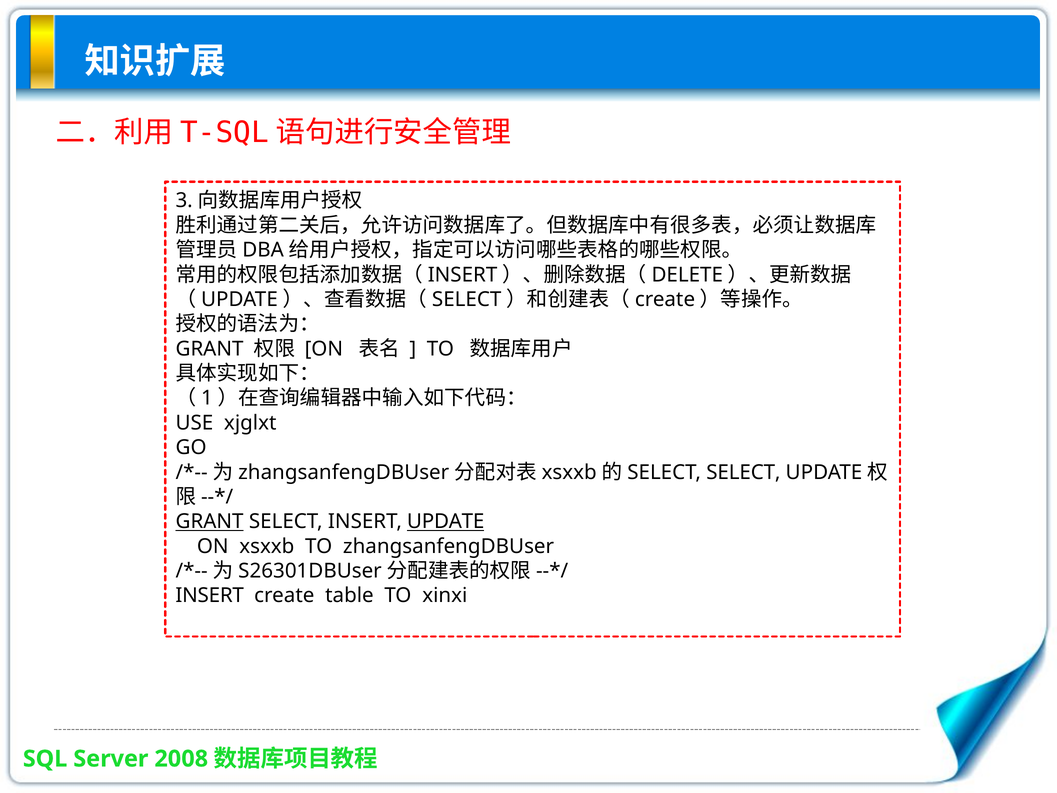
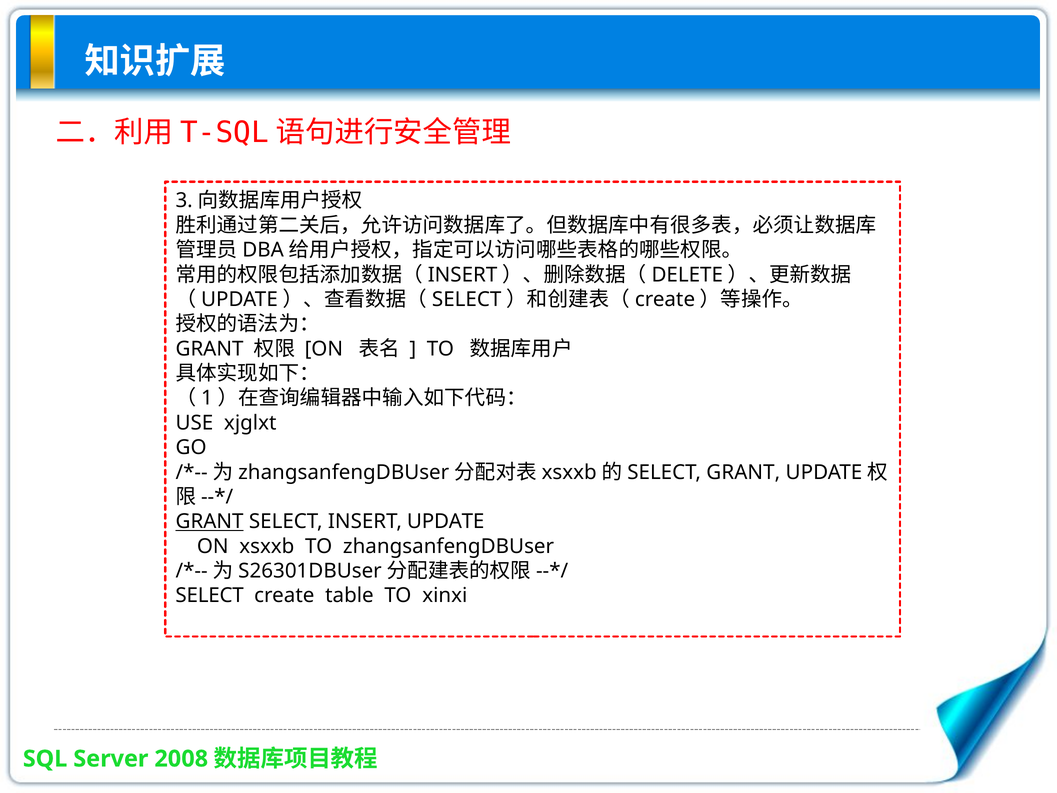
SELECT at (743, 472): SELECT -> GRANT
UPDATE at (446, 521) underline: present -> none
INSERT at (210, 595): INSERT -> SELECT
